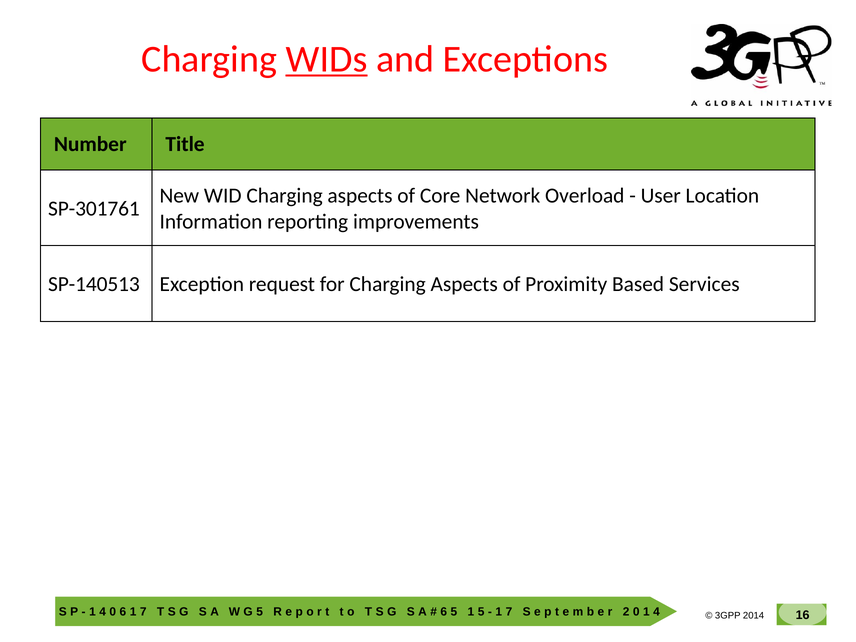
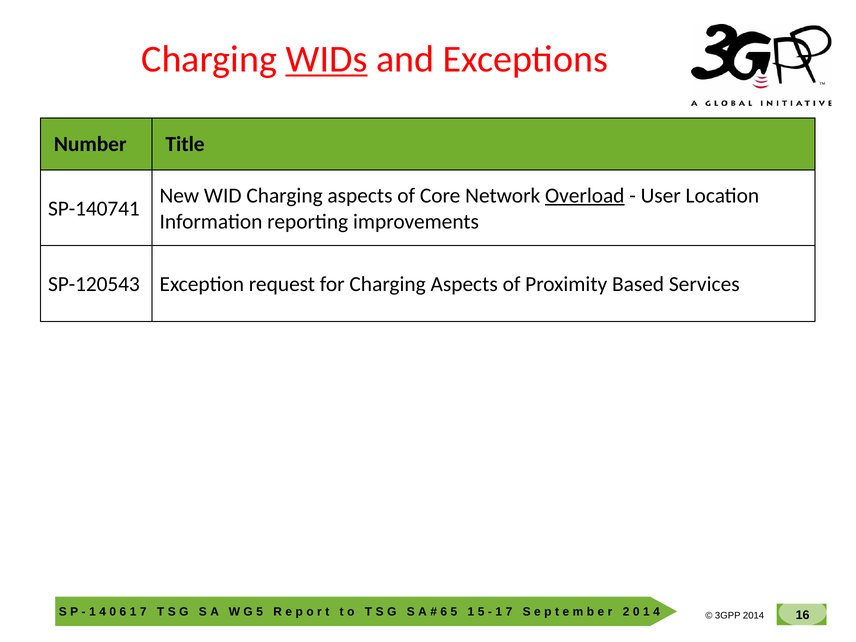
Overload underline: none -> present
SP-301761: SP-301761 -> SP-140741
SP-140513: SP-140513 -> SP-120543
